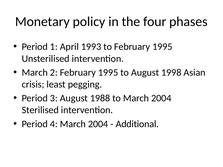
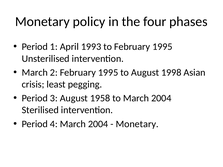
1988: 1988 -> 1958
Additional at (137, 124): Additional -> Monetary
